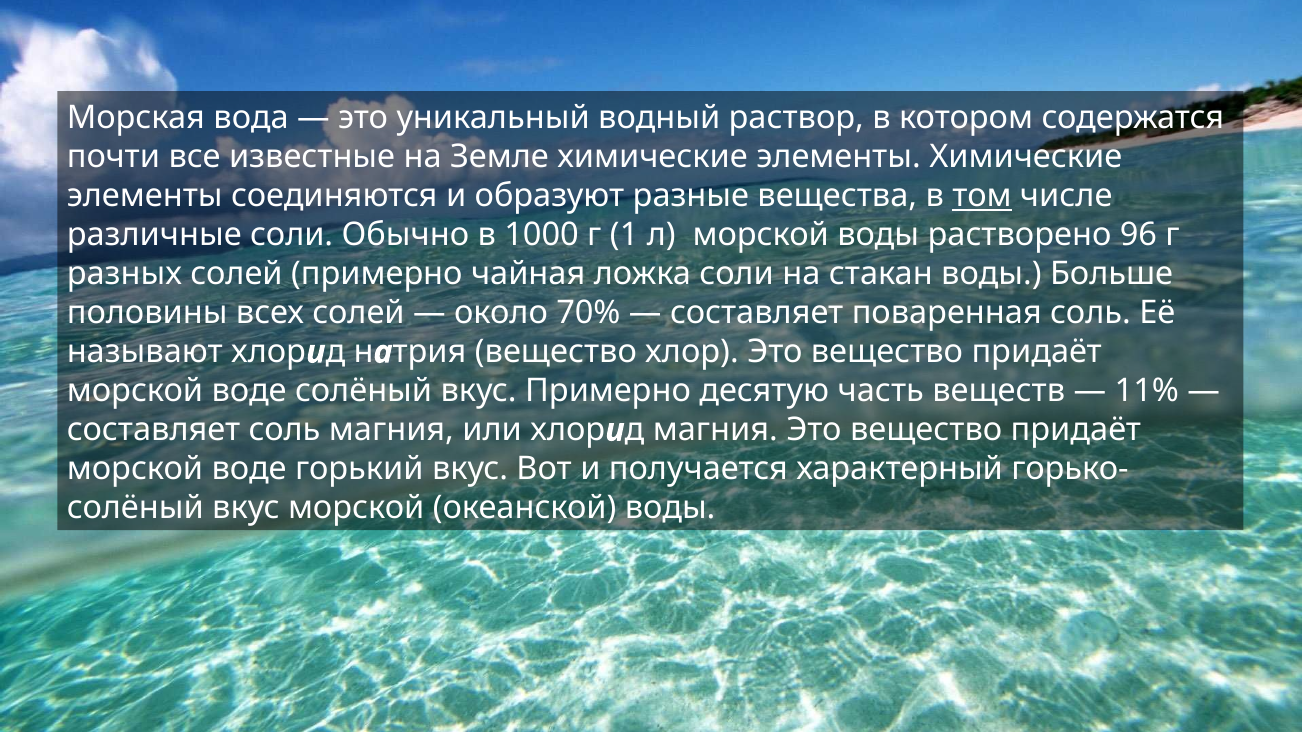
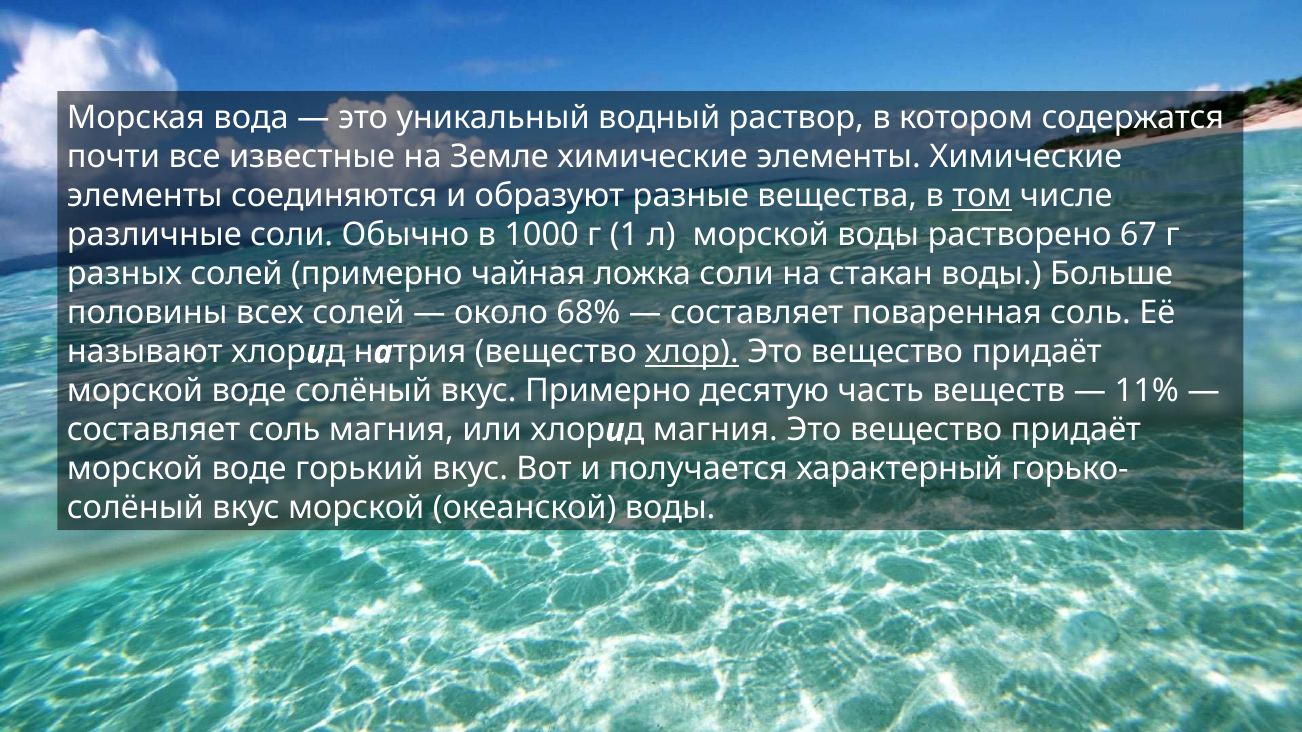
96: 96 -> 67
70%: 70% -> 68%
хлор at (692, 352) underline: none -> present
